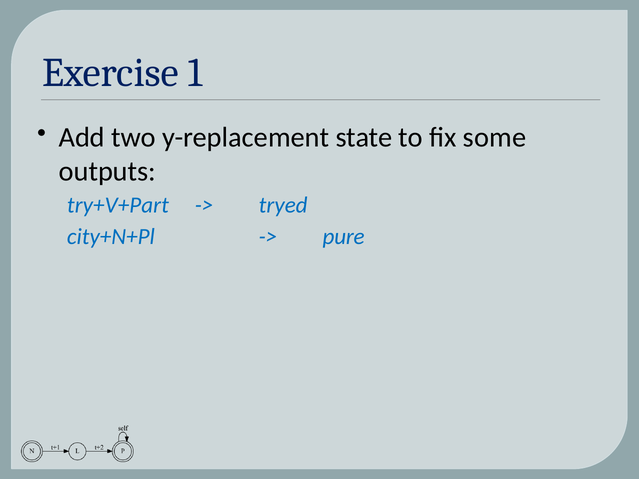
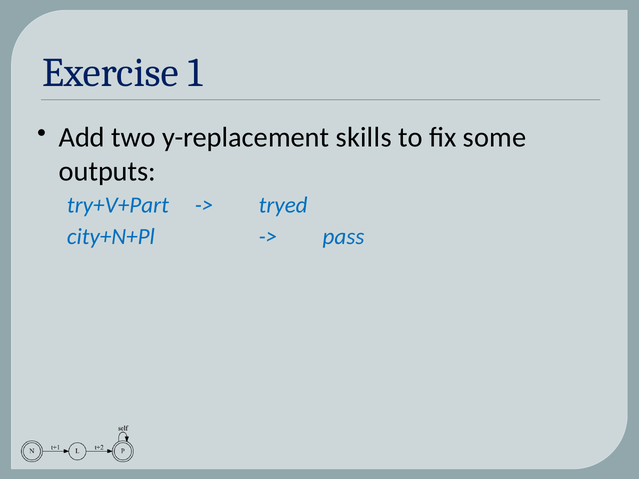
state: state -> skills
pure: pure -> pass
